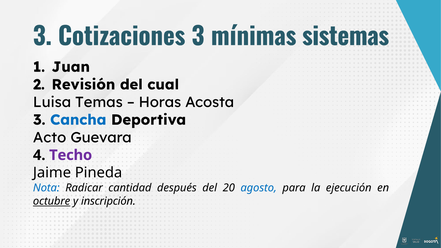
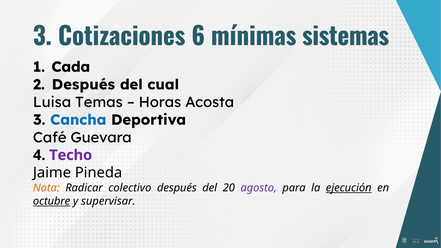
Cotizaciones 3: 3 -> 6
Juan: Juan -> Cada
Revisión at (83, 85): Revisión -> Después
Acto: Acto -> Café
Nota colour: blue -> orange
cantidad: cantidad -> colectivo
agosto colour: blue -> purple
ejecución underline: none -> present
inscripción: inscripción -> supervisar
